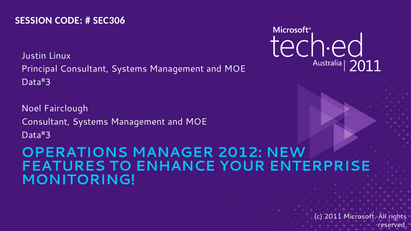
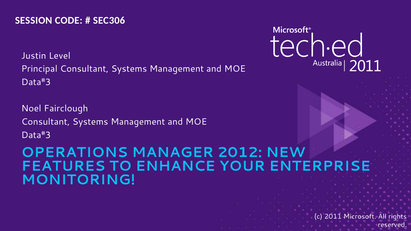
Linux: Linux -> Level
